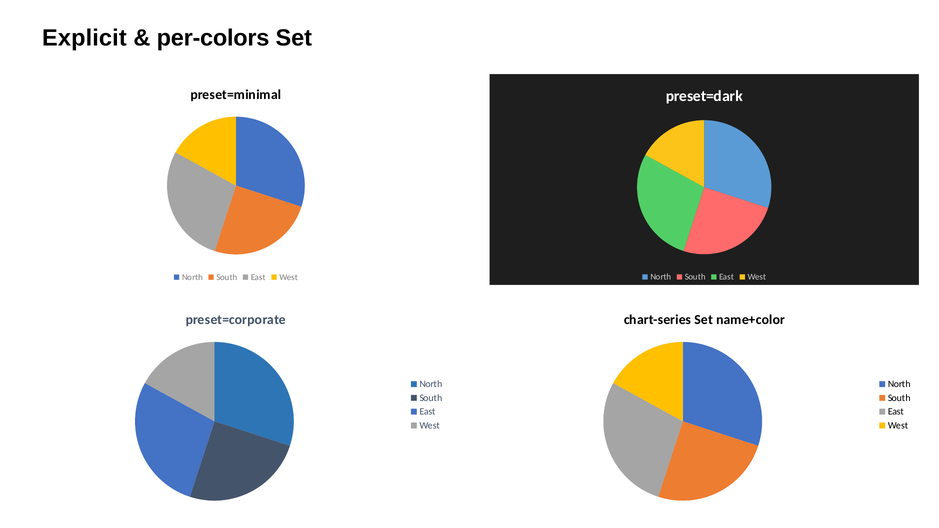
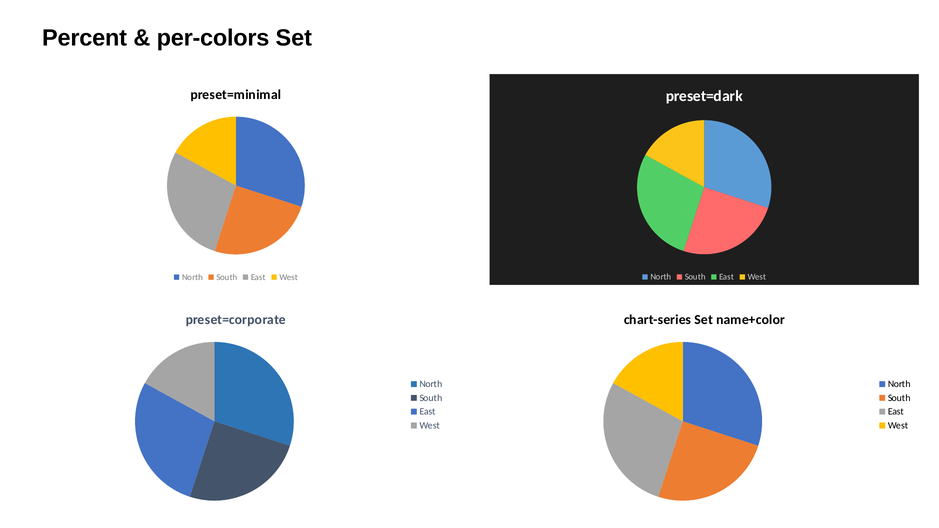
Explicit: Explicit -> Percent
